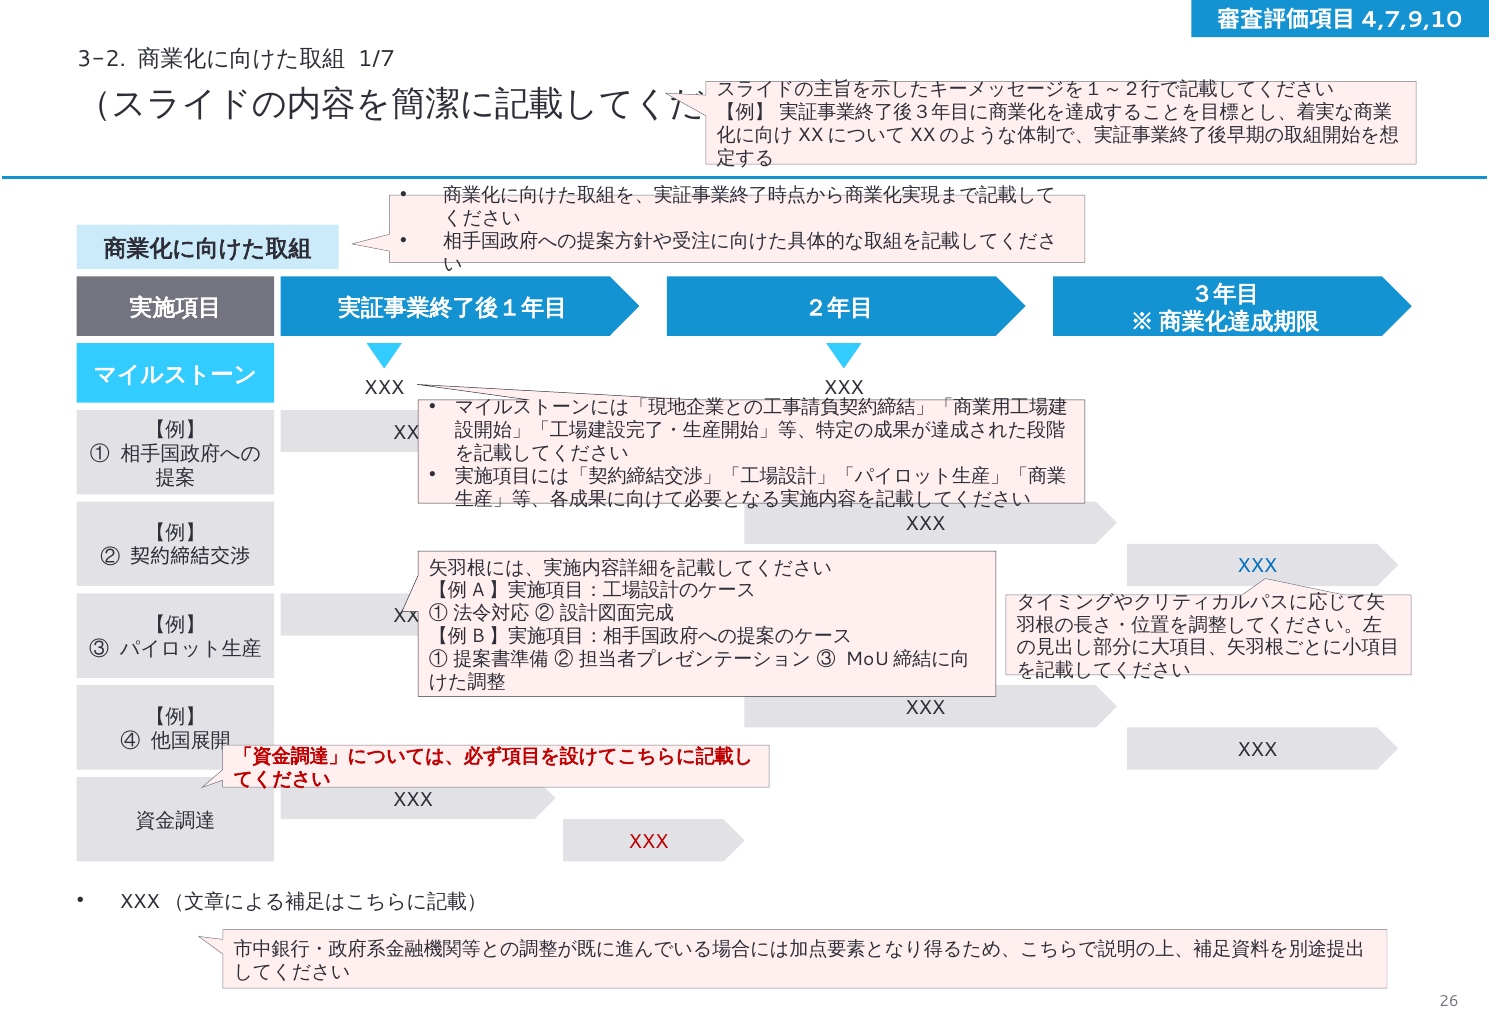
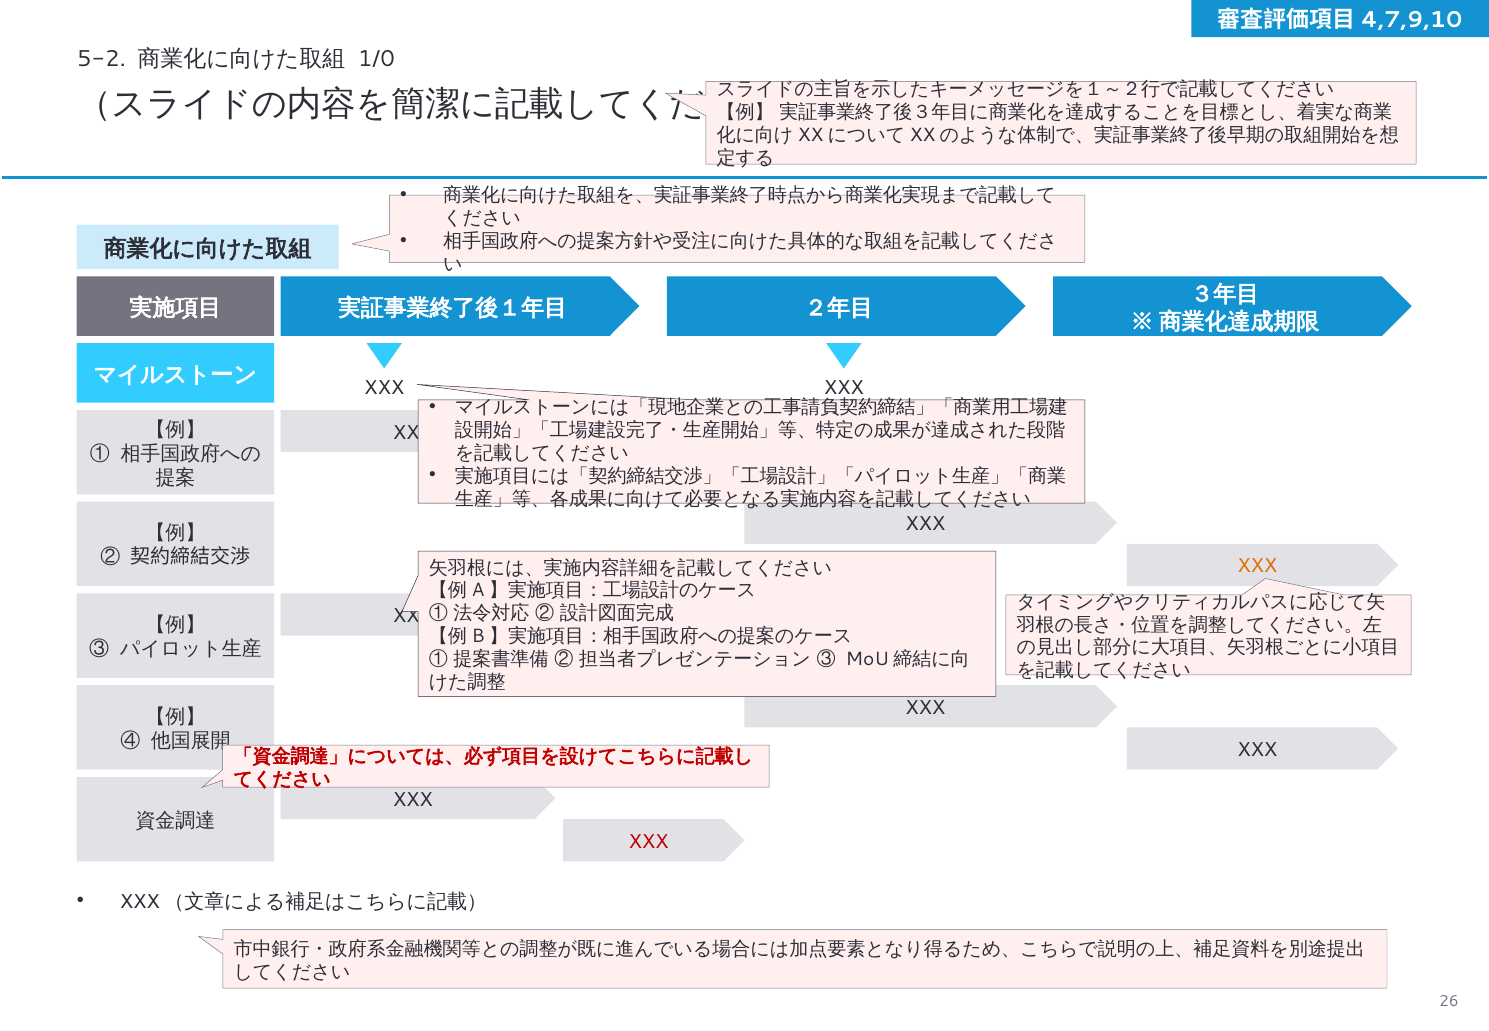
3-2: 3-2 -> 5-2
1/7: 1/7 -> 1/0
XXX at (1257, 566) colour: blue -> orange
